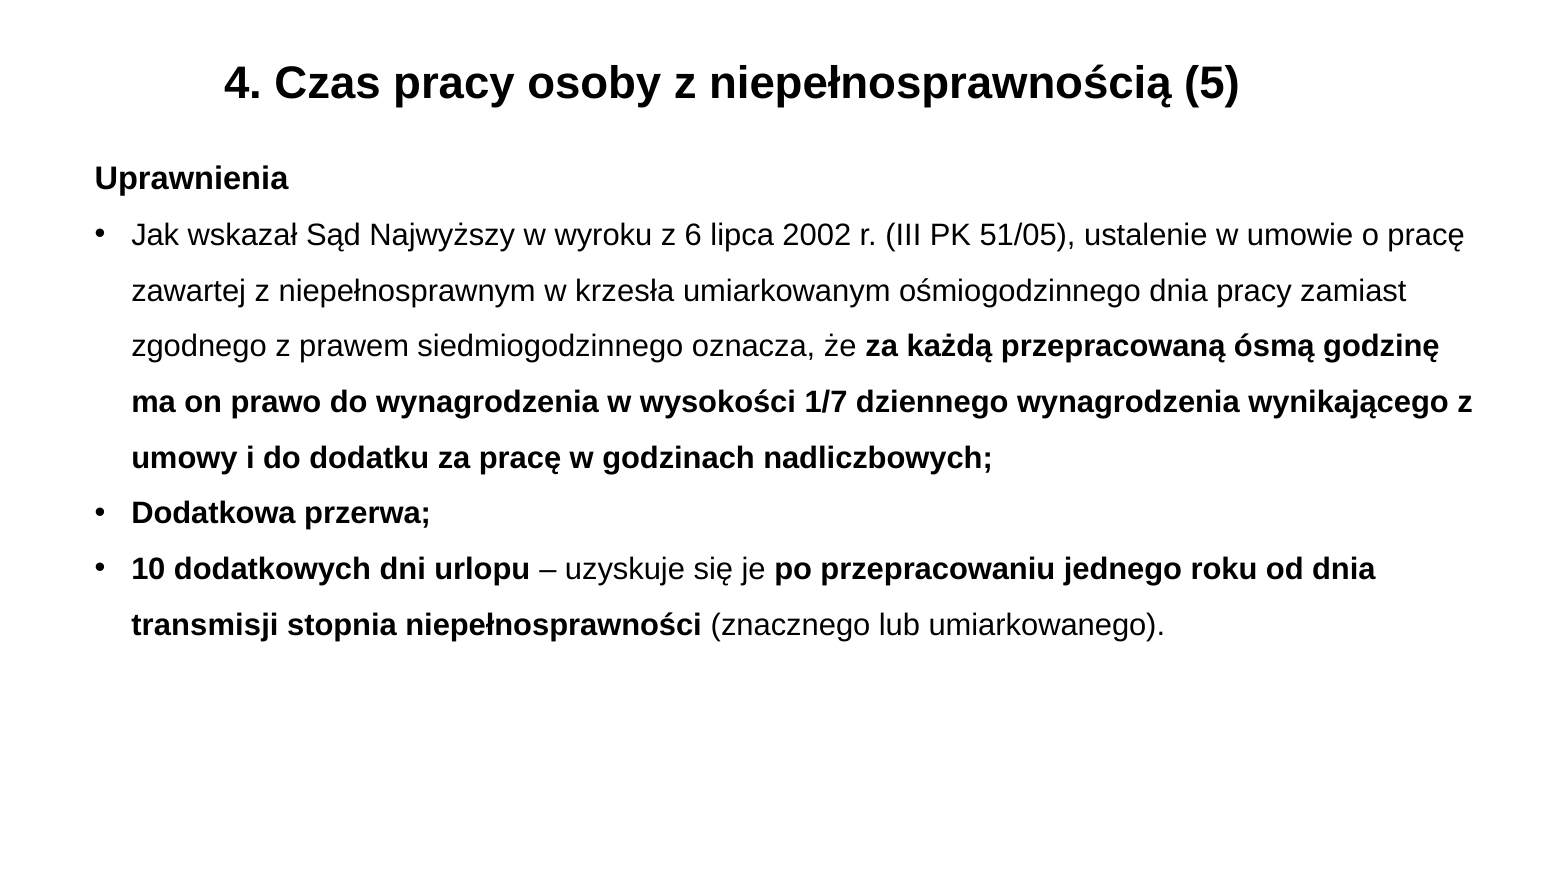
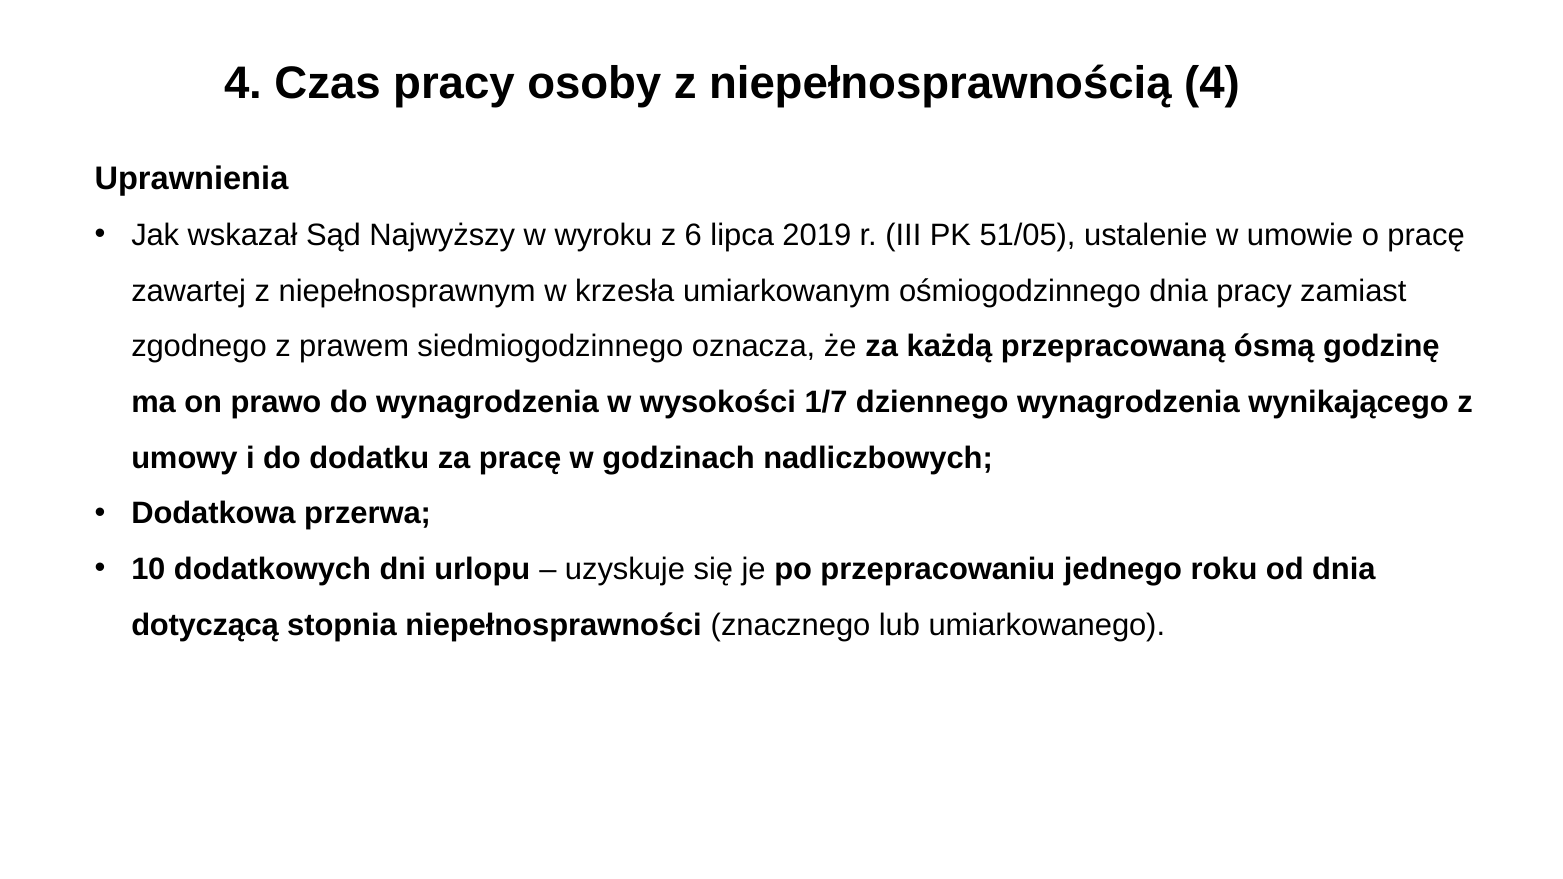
niepełnosprawnością 5: 5 -> 4
2002: 2002 -> 2019
transmisji: transmisji -> dotyczącą
